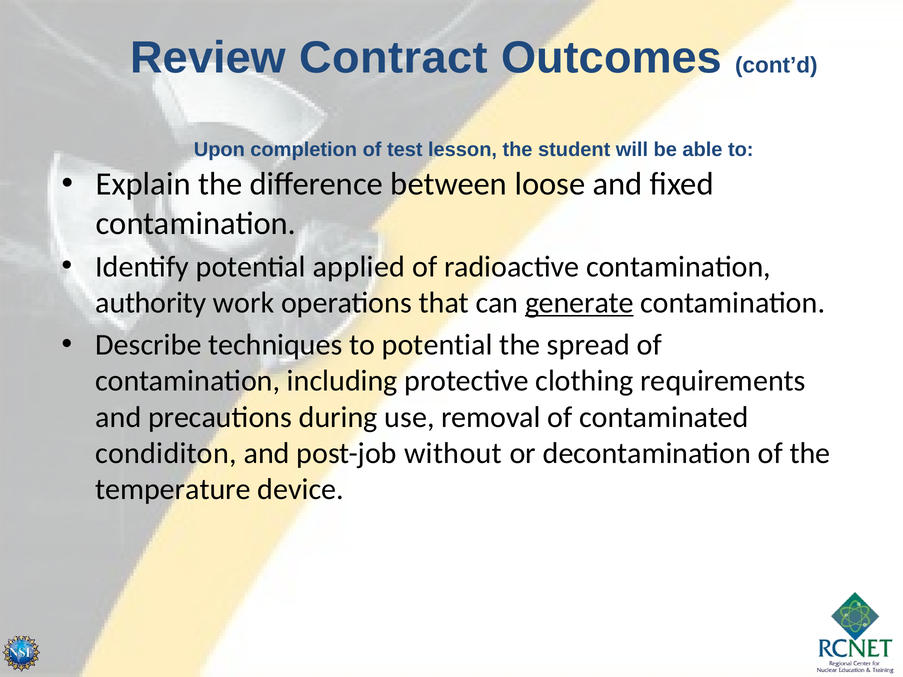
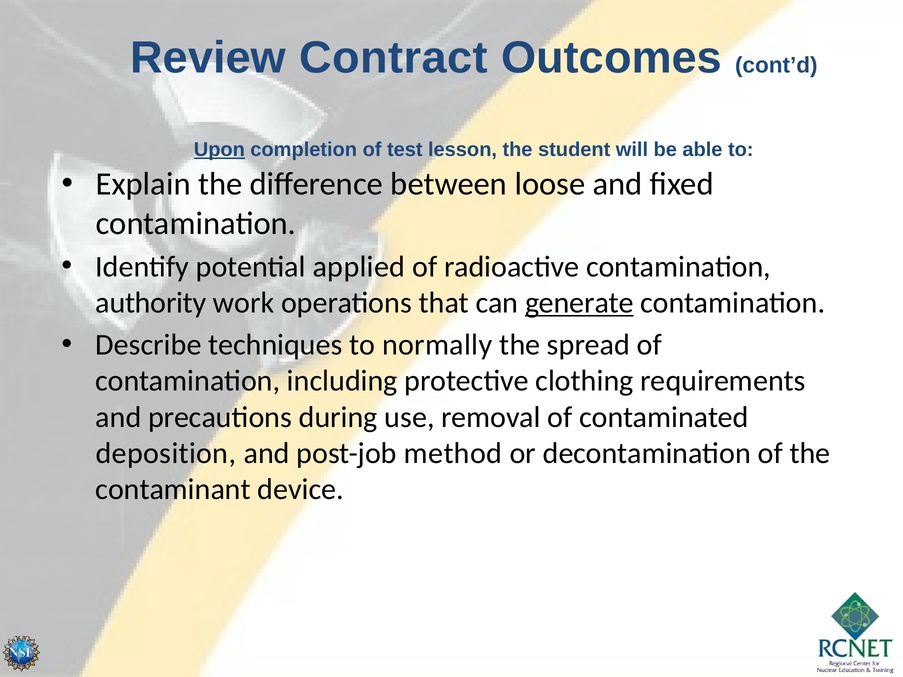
Upon underline: none -> present
to potential: potential -> normally
condiditon: condiditon -> deposition
without: without -> method
temperature: temperature -> contaminant
